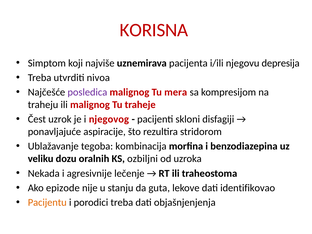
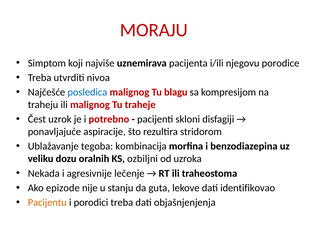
KORISNA: KORISNA -> MORAJU
depresija: depresija -> porodice
posledica colour: purple -> blue
mera: mera -> blagu
njegovog: njegovog -> potrebno
